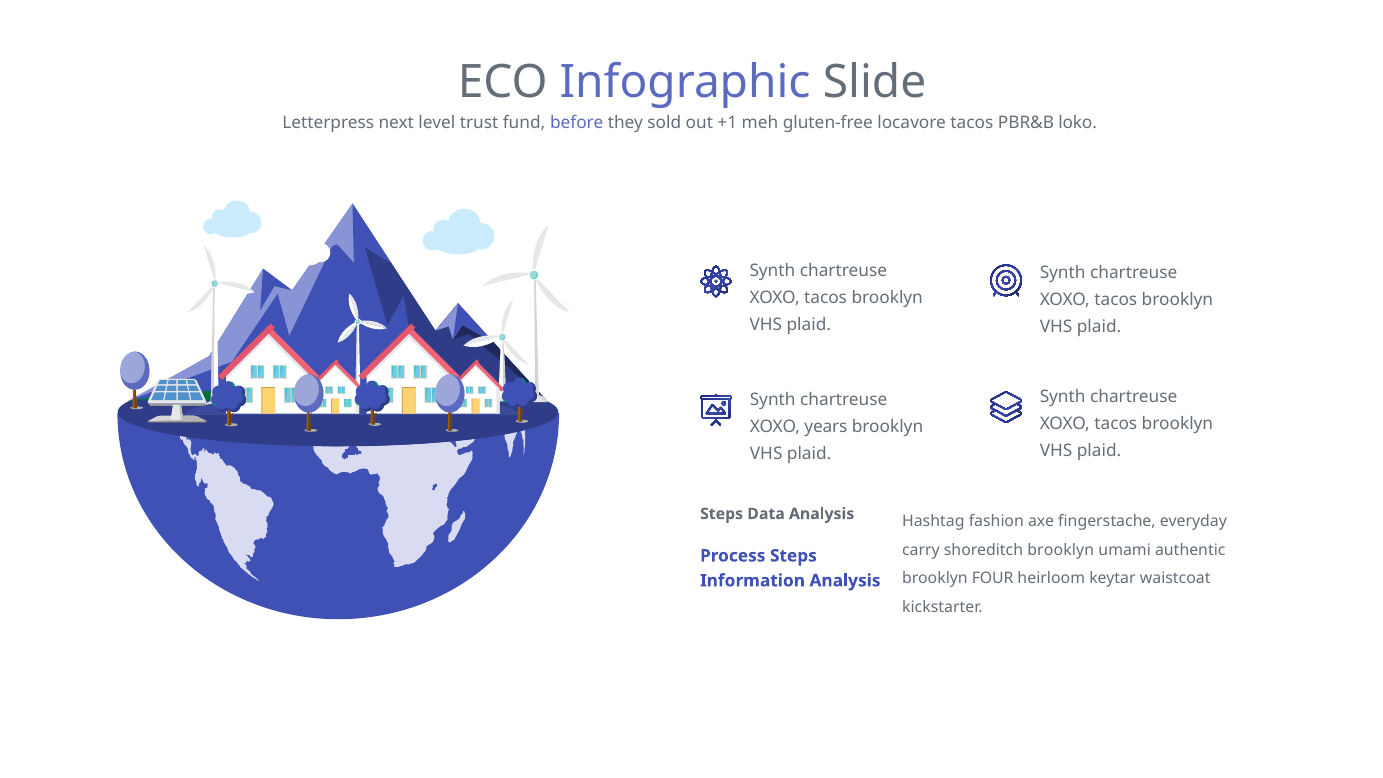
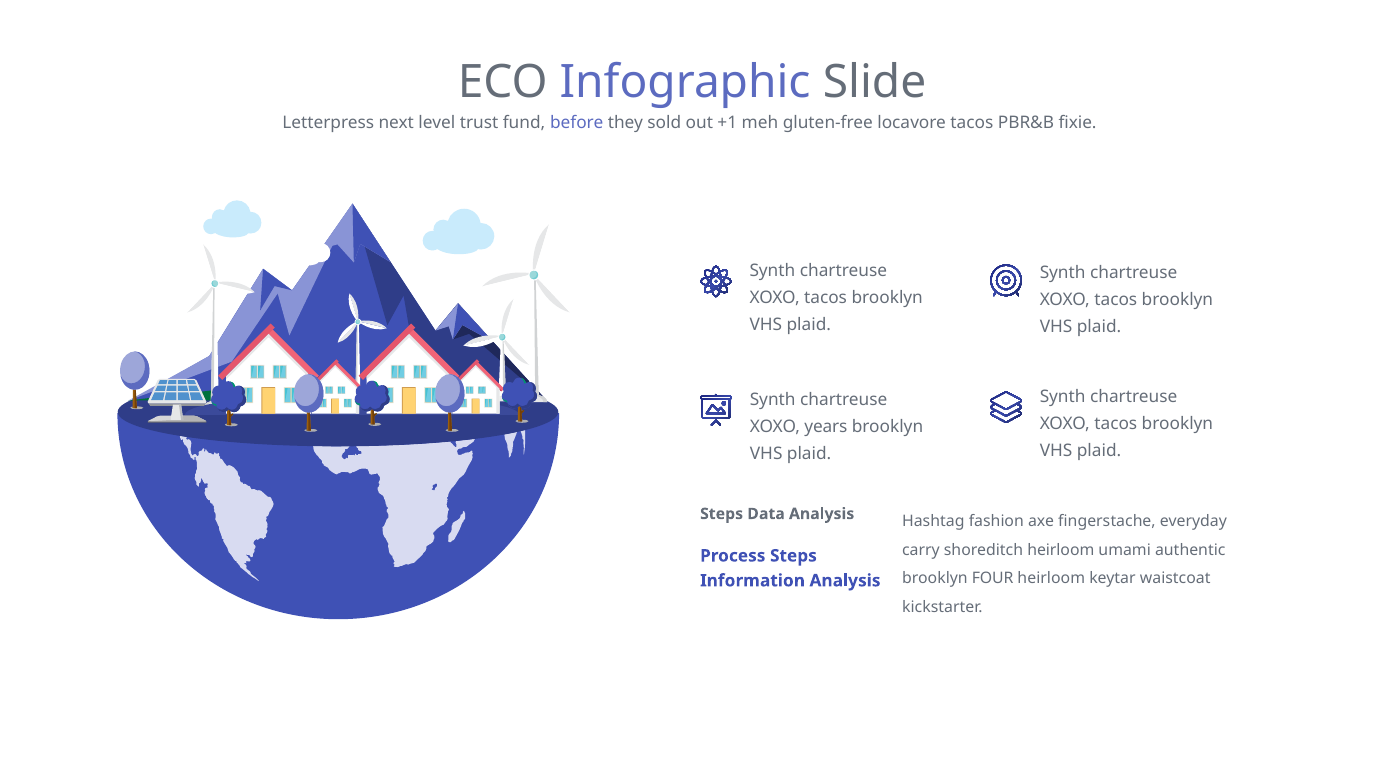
loko: loko -> fixie
shoreditch brooklyn: brooklyn -> heirloom
